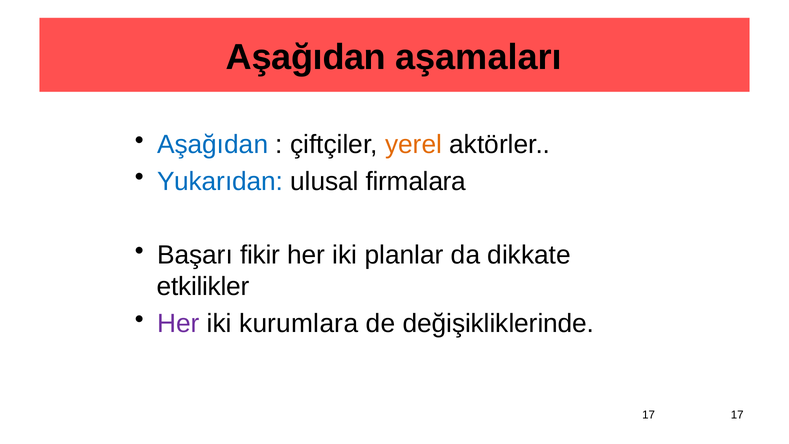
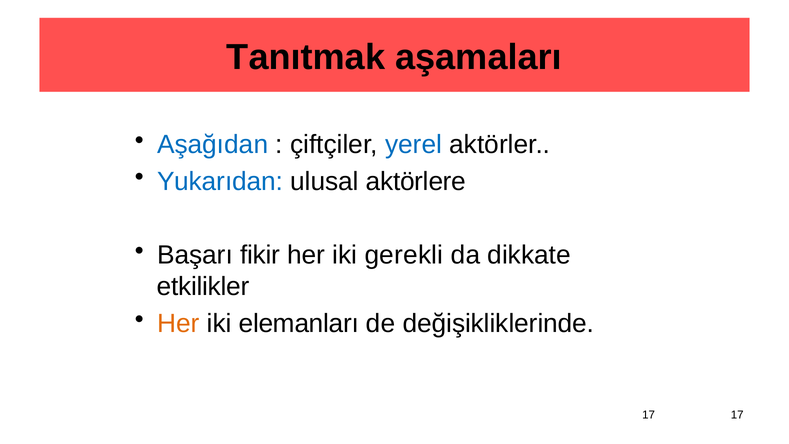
Aşağıdan at (306, 57): Aşağıdan -> Tanıtmak
yerel colour: orange -> blue
firmalara: firmalara -> aktörlere
planlar: planlar -> gerekli
Her at (178, 323) colour: purple -> orange
kurumlara: kurumlara -> elemanları
